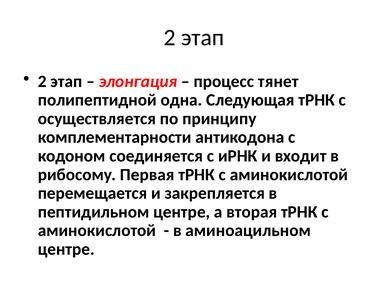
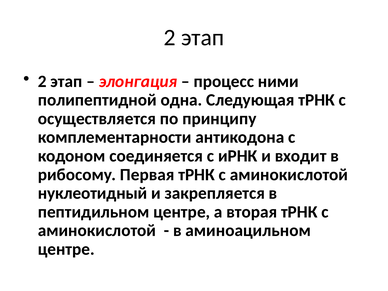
тянет: тянет -> ними
перемещается: перемещается -> нуклеотидный
